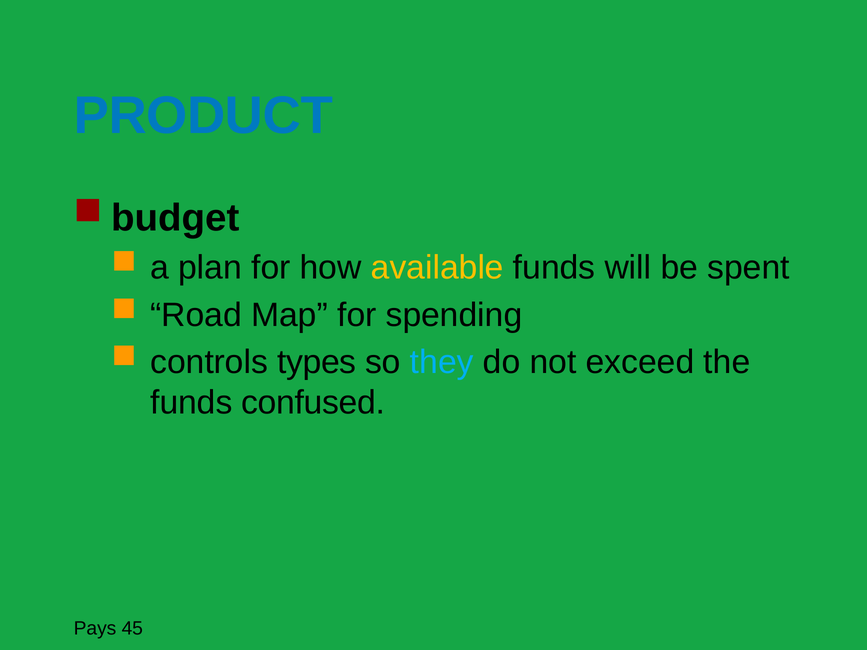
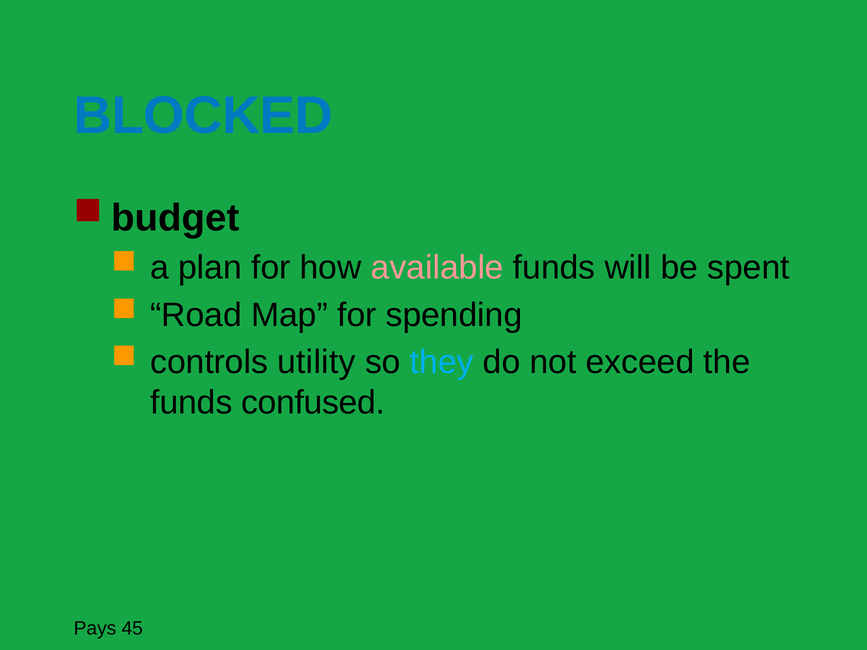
PRODUCT: PRODUCT -> BLOCKED
available colour: yellow -> pink
types: types -> utility
